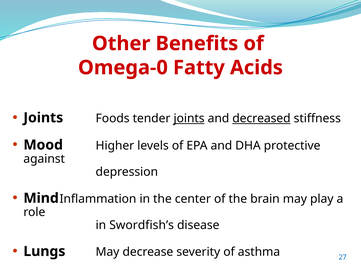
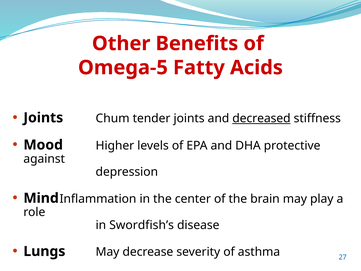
Omega-0: Omega-0 -> Omega-5
Foods: Foods -> Chum
joints at (189, 118) underline: present -> none
